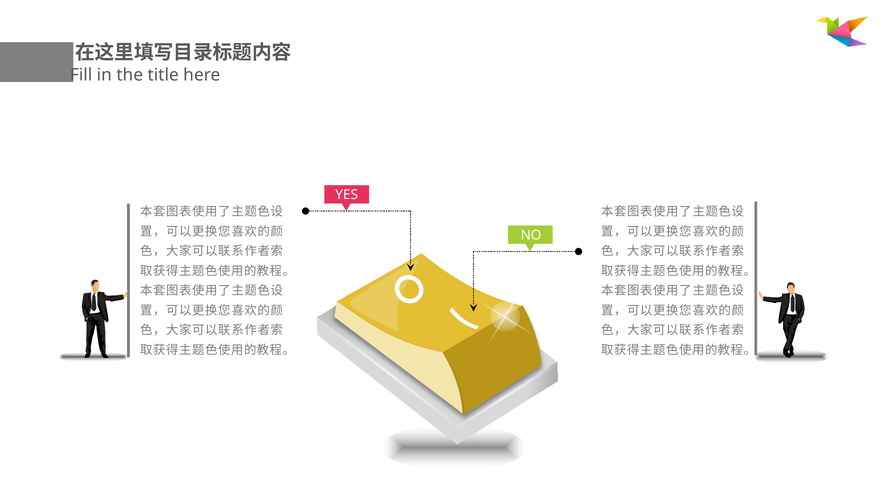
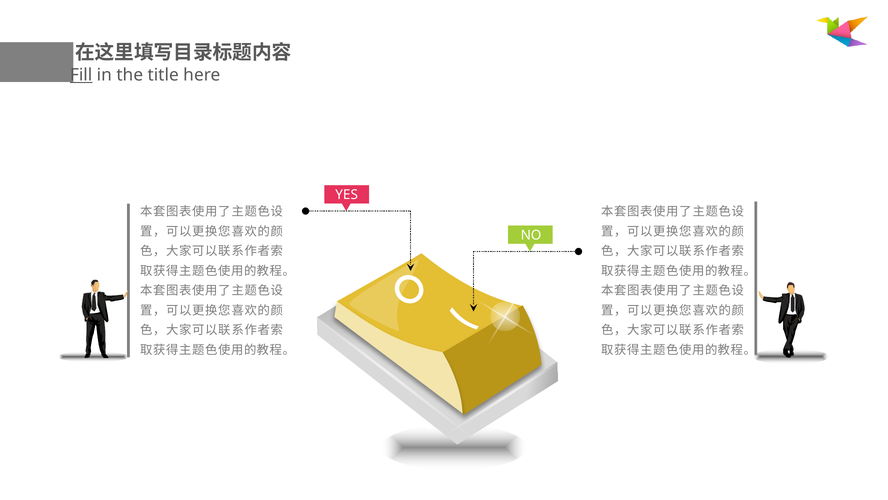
Fill underline: none -> present
